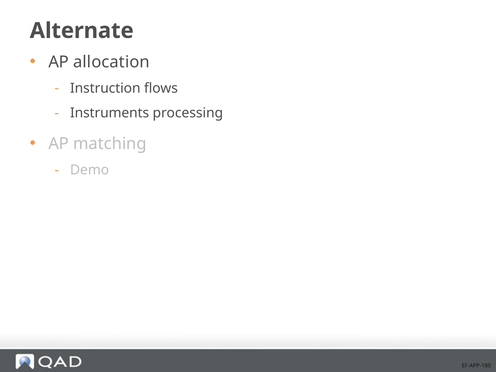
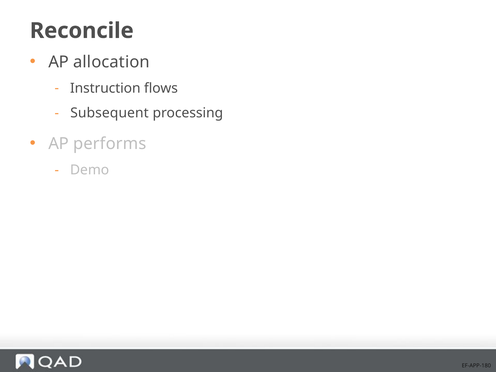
Alternate: Alternate -> Reconcile
Instruments: Instruments -> Subsequent
matching: matching -> performs
